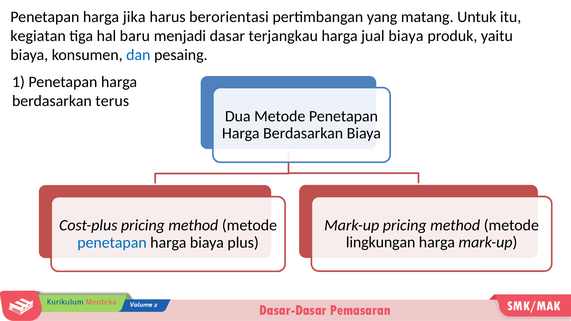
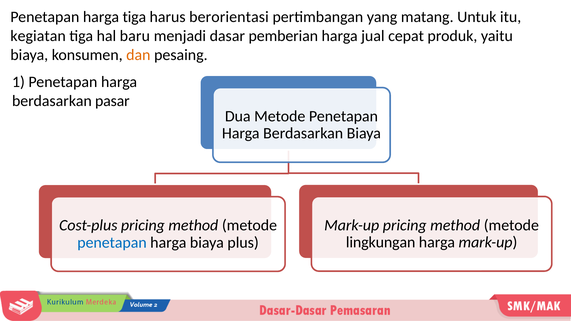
harga jika: jika -> tiga
terjangkau: terjangkau -> pemberian
jual biaya: biaya -> cepat
dan colour: blue -> orange
terus: terus -> pasar
